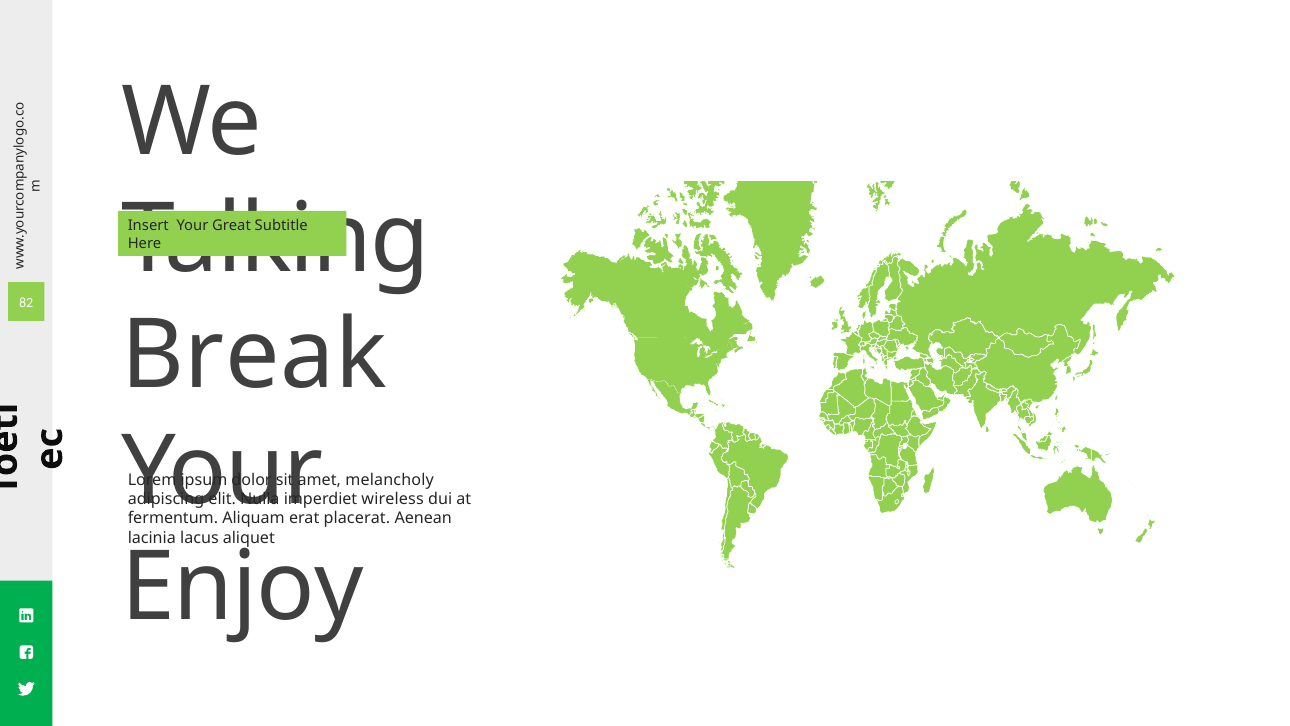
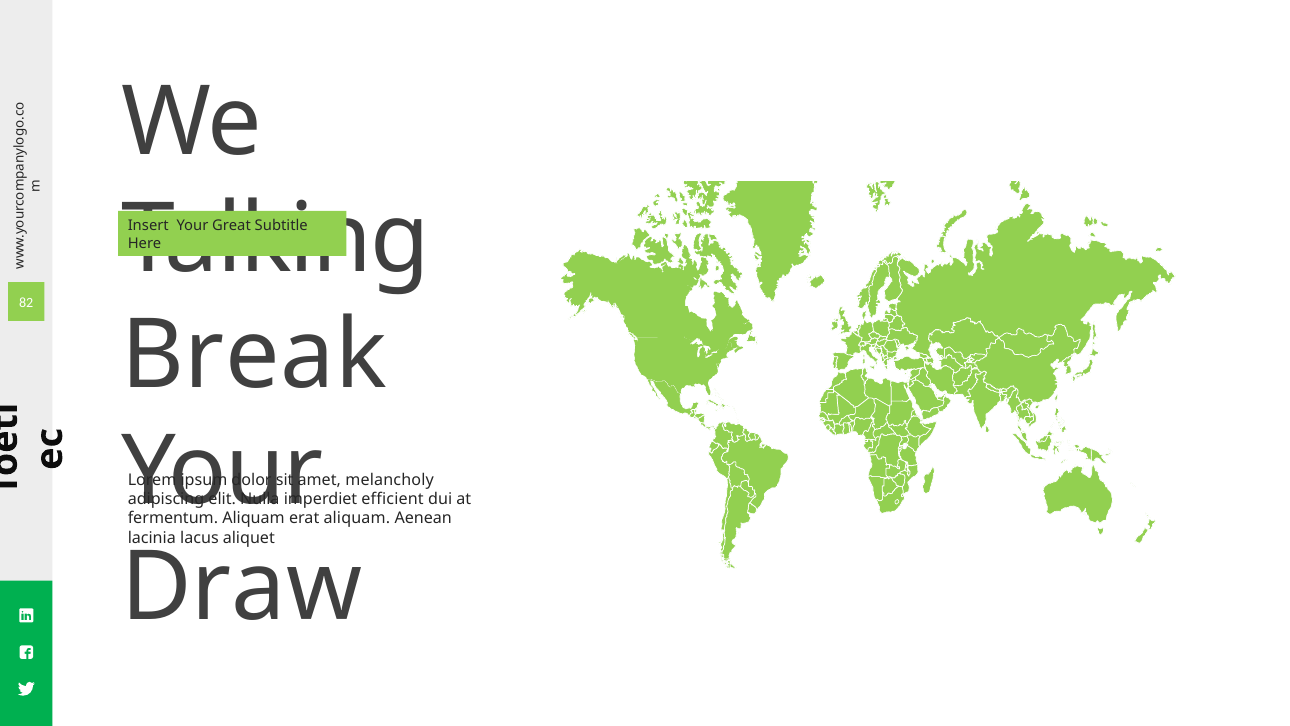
wireless: wireless -> efficient
placerat at (357, 518): placerat -> aliquam
Enjoy: Enjoy -> Draw
